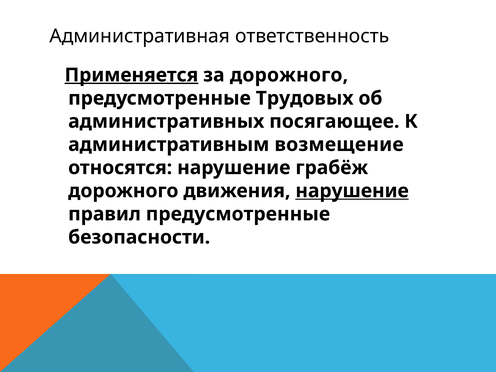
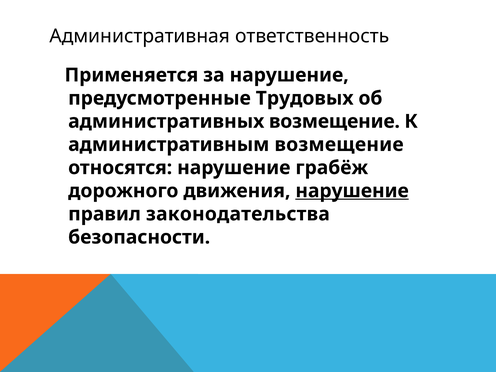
Применяется underline: present -> none
за дорожного: дорожного -> нарушение
административных посягающее: посягающее -> возмещение
правил предусмотренные: предусмотренные -> законодательства
